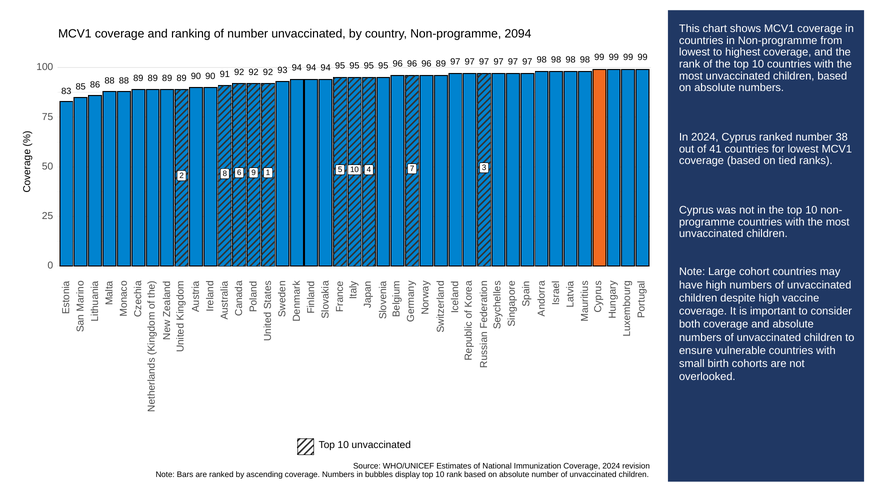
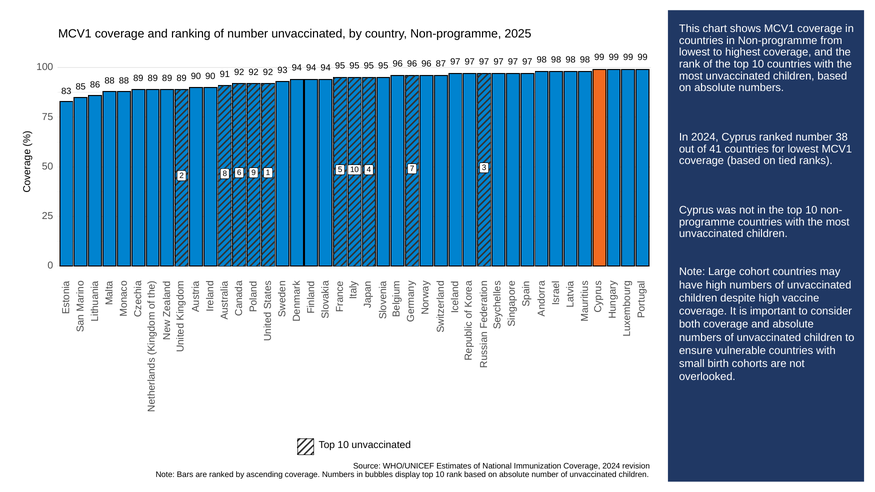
2094: 2094 -> 2025
96 89: 89 -> 87
